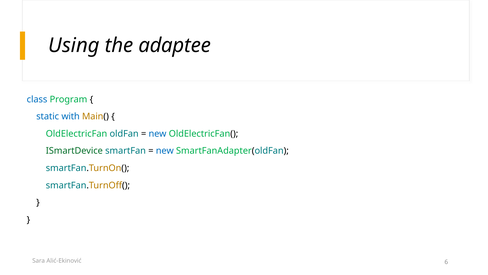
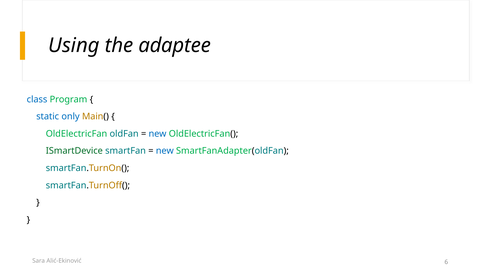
with: with -> only
